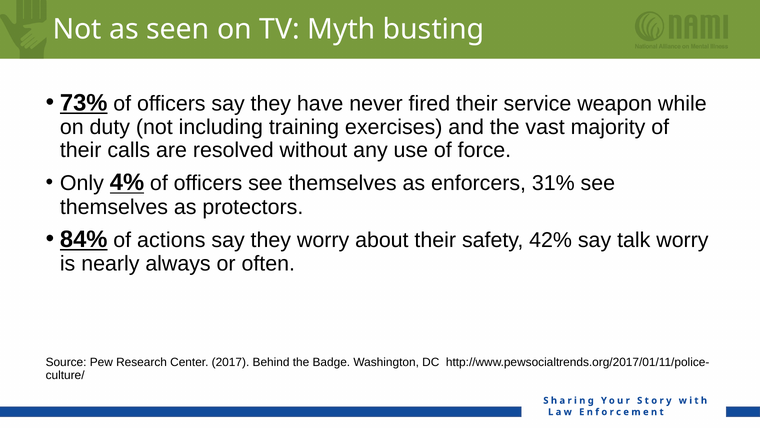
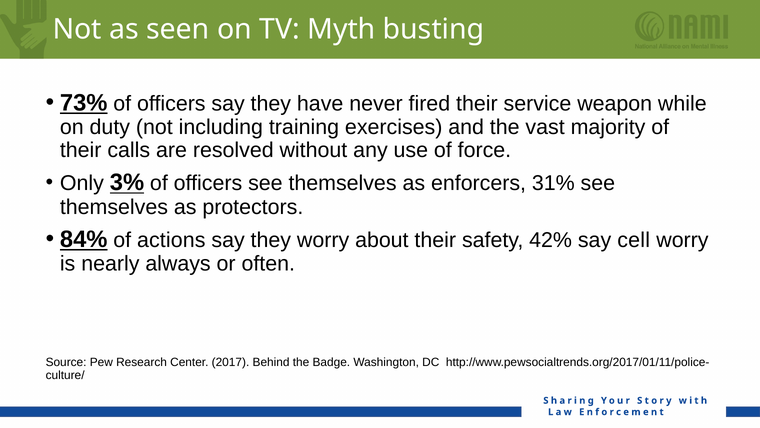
4%: 4% -> 3%
talk: talk -> cell
